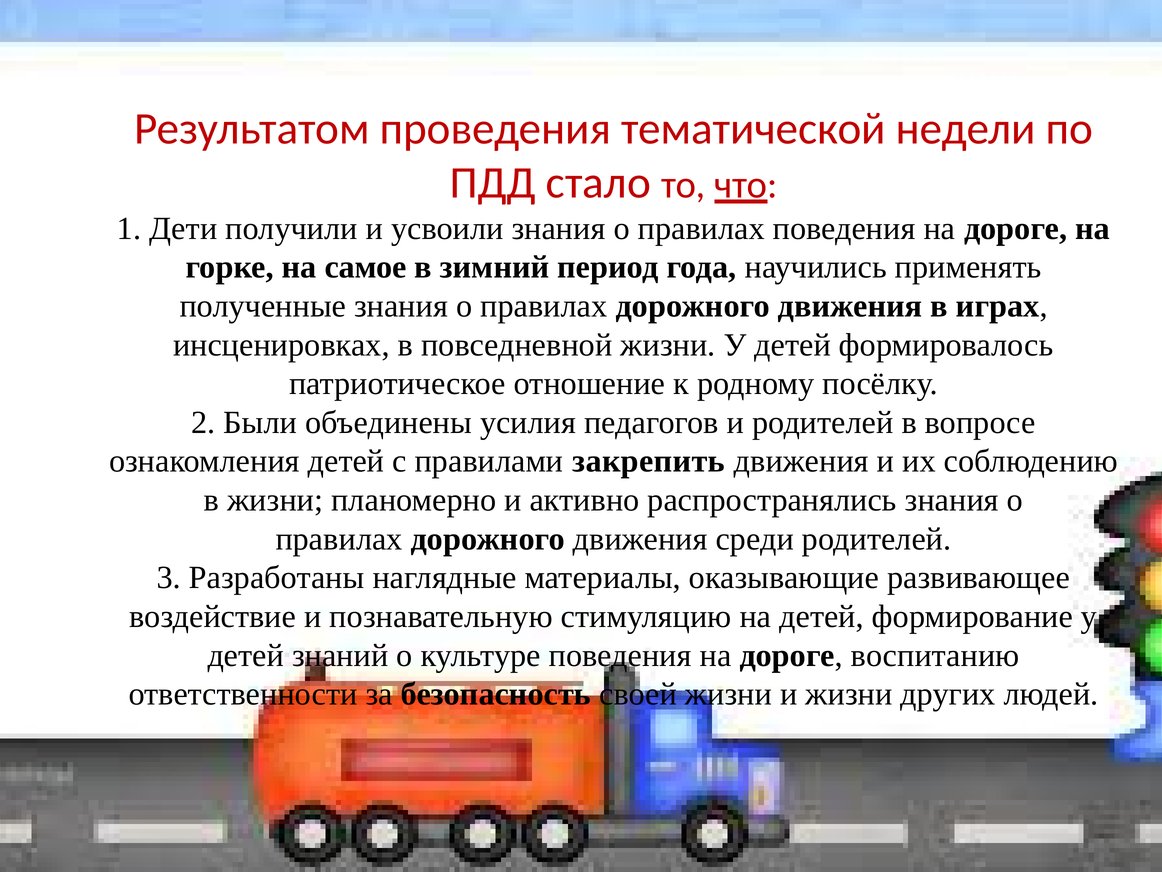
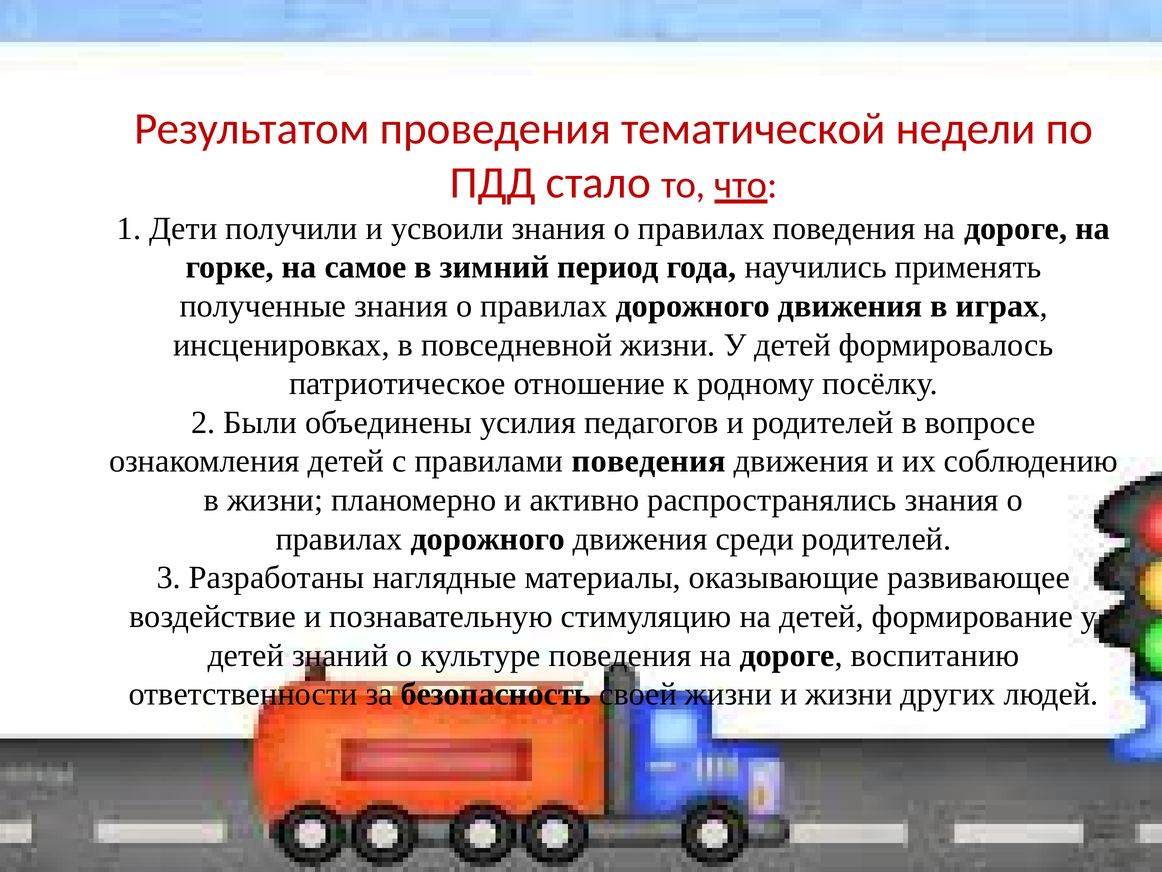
правилами закрепить: закрепить -> поведения
